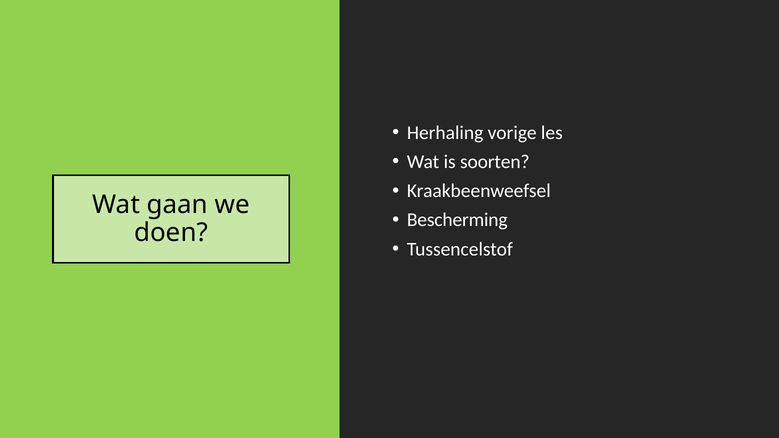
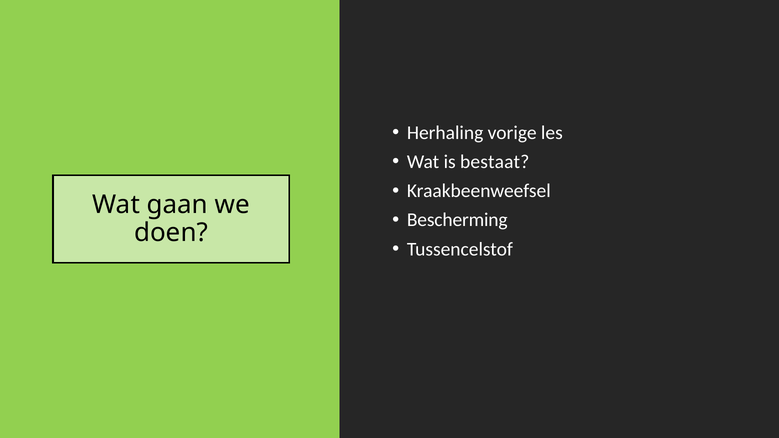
soorten: soorten -> bestaat
